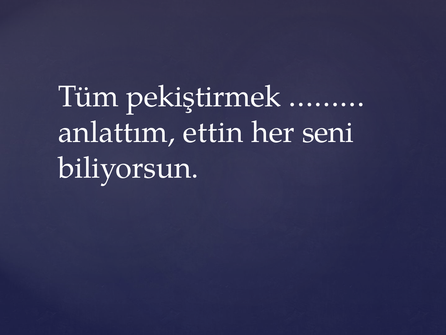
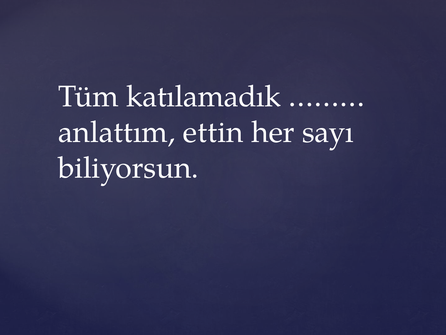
pekiştirmek: pekiştirmek -> katılamadık
seni: seni -> sayı
